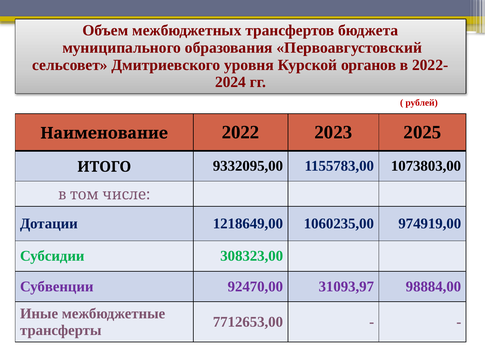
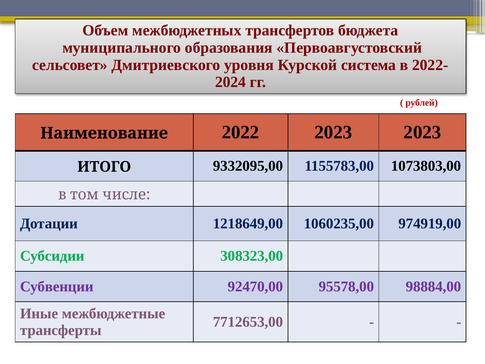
органов: органов -> система
2023 2025: 2025 -> 2023
31093,97: 31093,97 -> 95578,00
